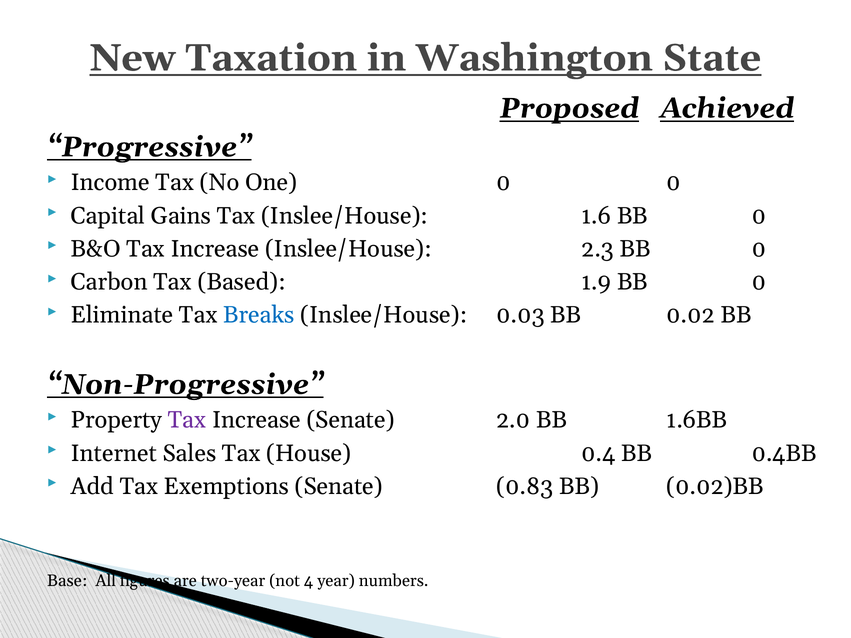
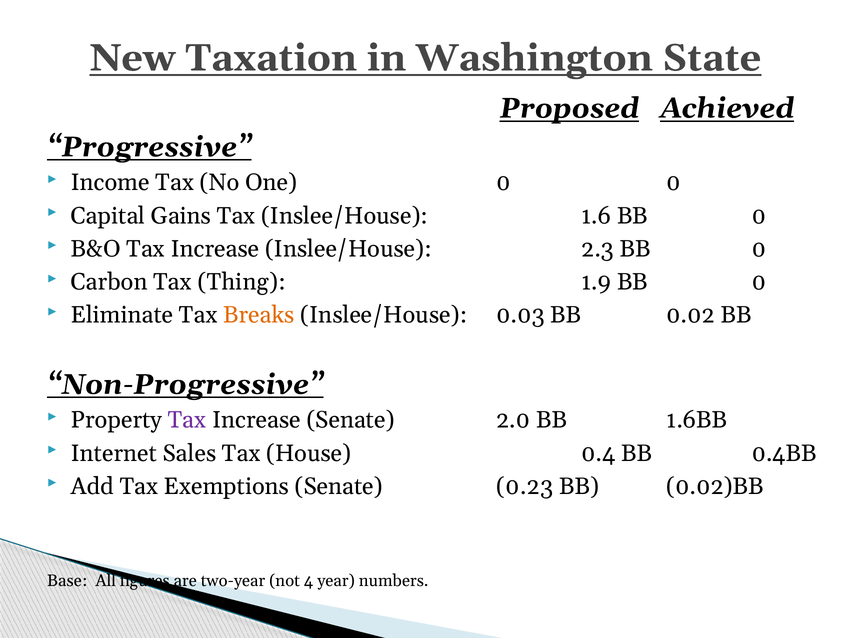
Based: Based -> Thing
Breaks colour: blue -> orange
0.83: 0.83 -> 0.23
